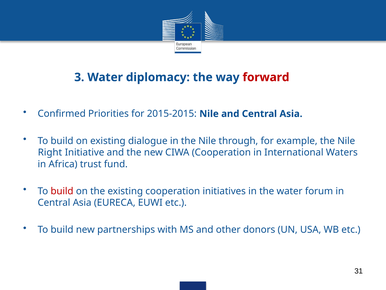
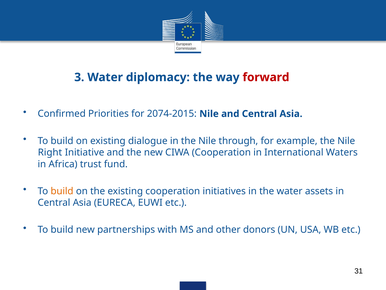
2015-2015: 2015-2015 -> 2074-2015
build at (62, 191) colour: red -> orange
forum: forum -> assets
